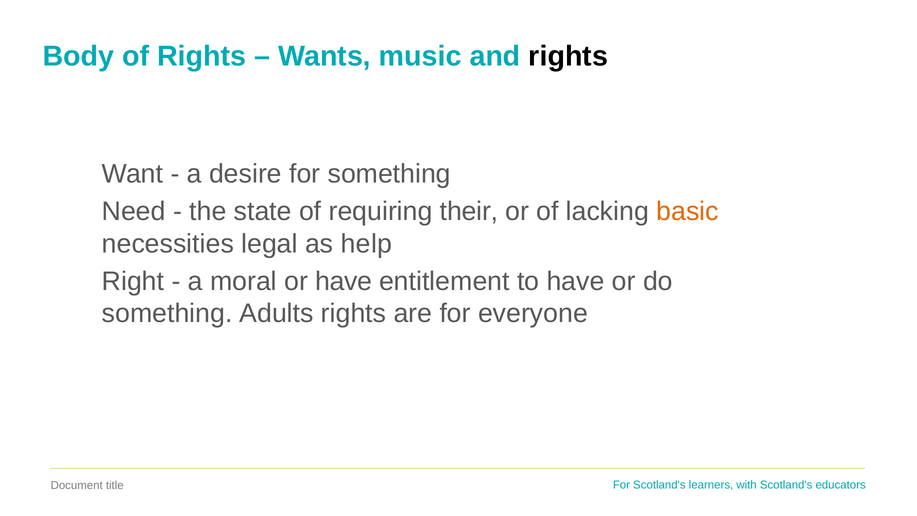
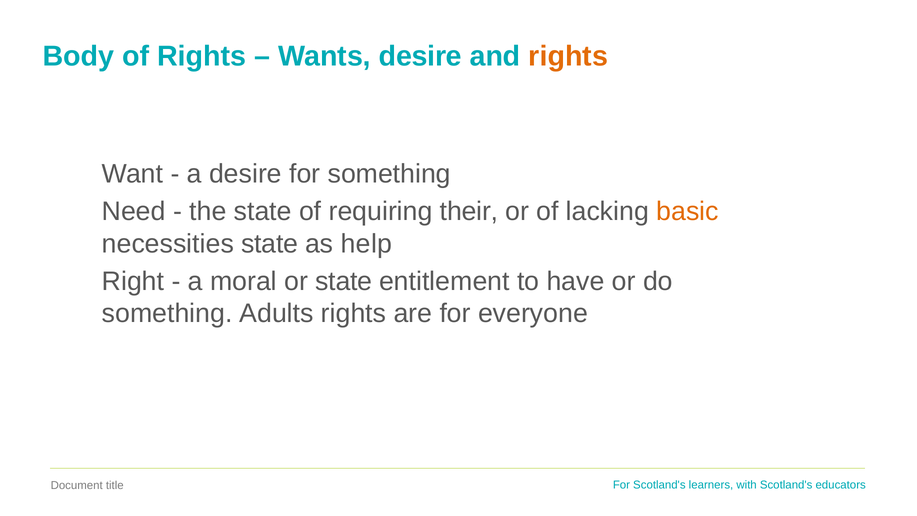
Wants music: music -> desire
rights at (568, 56) colour: black -> orange
necessities legal: legal -> state
or have: have -> state
